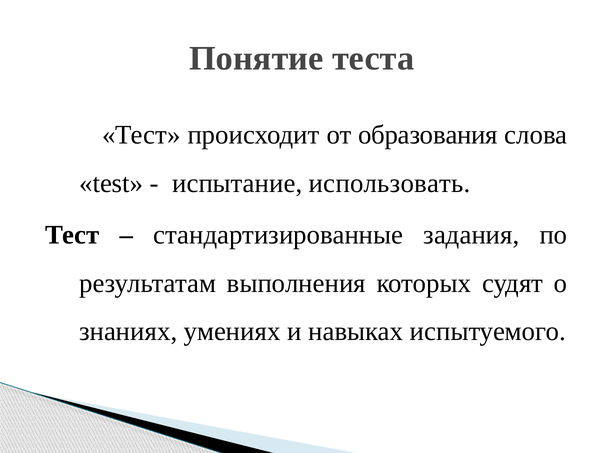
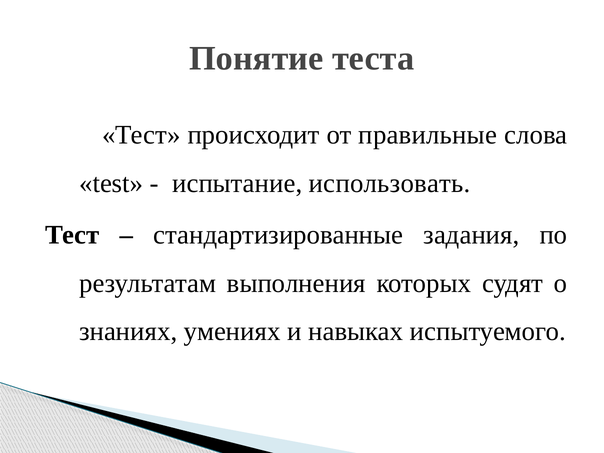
образования: образования -> правильные
